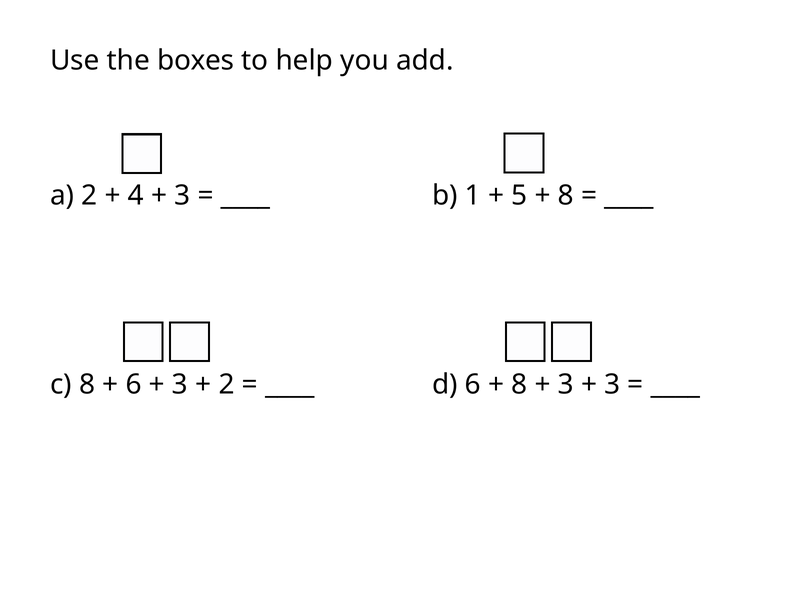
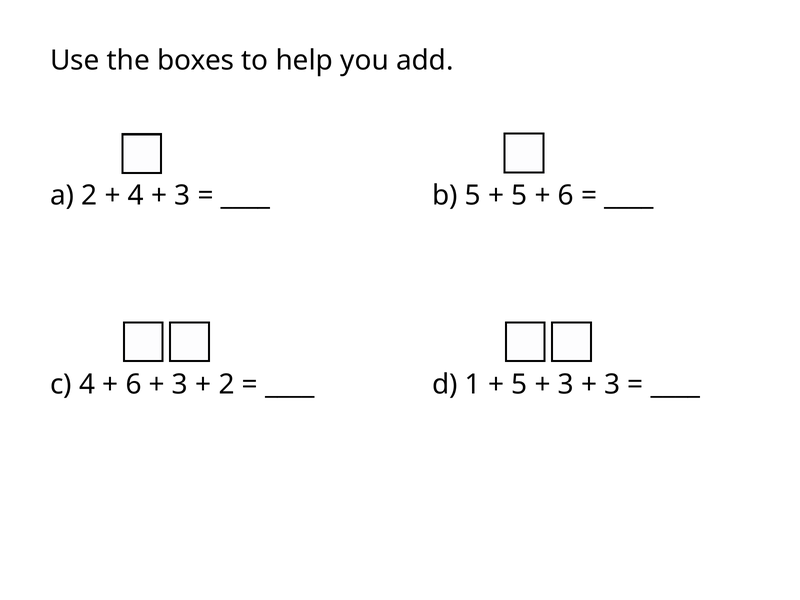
b 1: 1 -> 5
8 at (566, 195): 8 -> 6
c 8: 8 -> 4
d 6: 6 -> 1
8 at (519, 384): 8 -> 5
